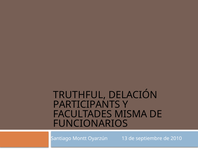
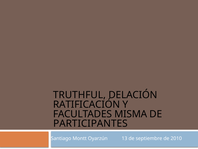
PARTICIPANTS: PARTICIPANTS -> RATIFICACIÓN
FUNCIONARIOS: FUNCIONARIOS -> PARTICIPANTES
